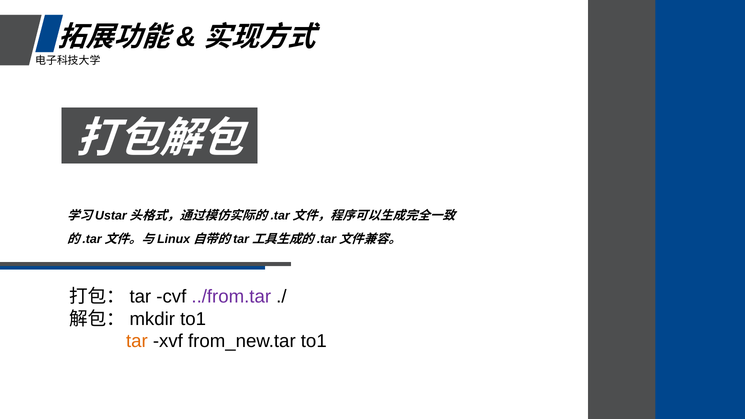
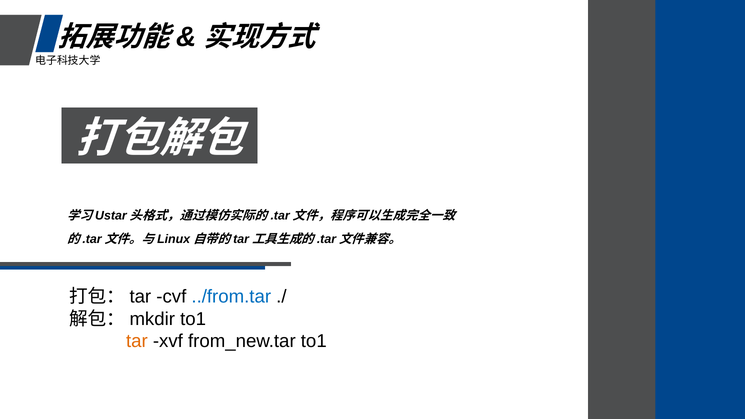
../from.tar colour: purple -> blue
